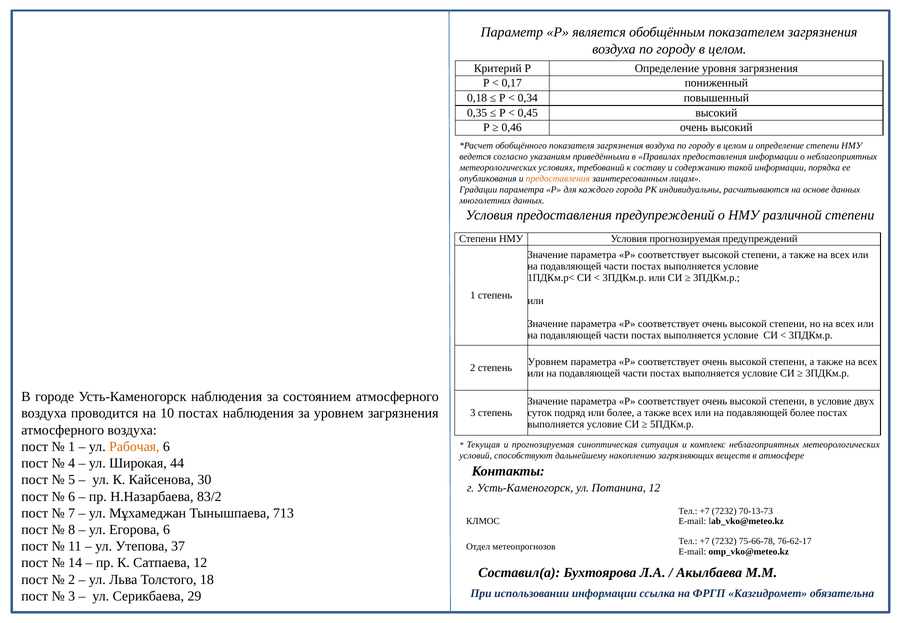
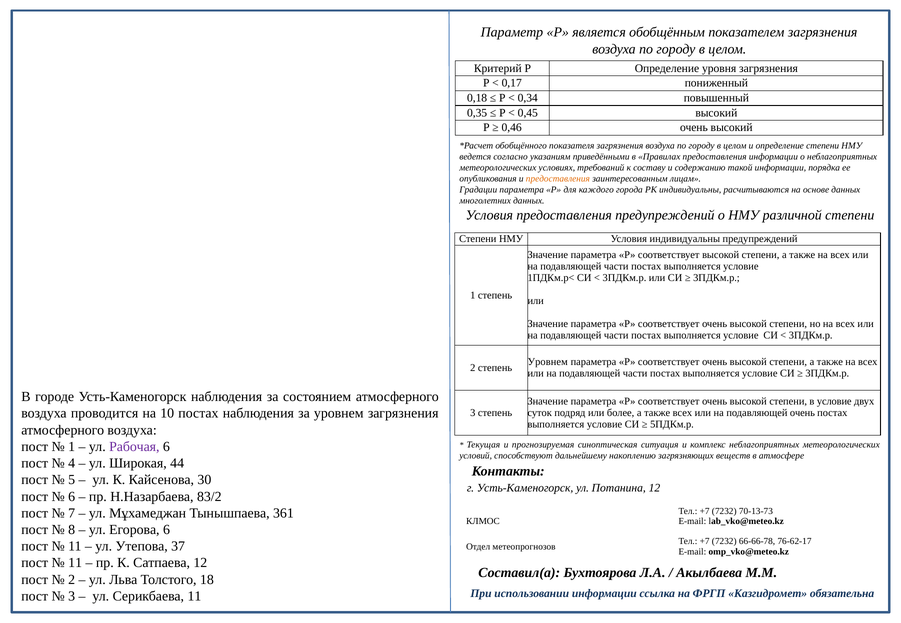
Условия прогнозируемая: прогнозируемая -> индивидуальны
подавляющей более: более -> очень
Рабочая colour: orange -> purple
713: 713 -> 361
75-66-78: 75-66-78 -> 66-66-78
14 at (75, 564): 14 -> 11
Серикбаева 29: 29 -> 11
